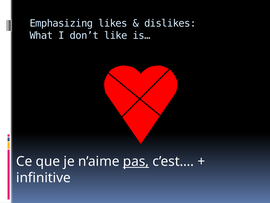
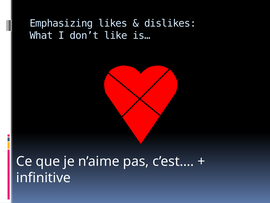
pas underline: present -> none
